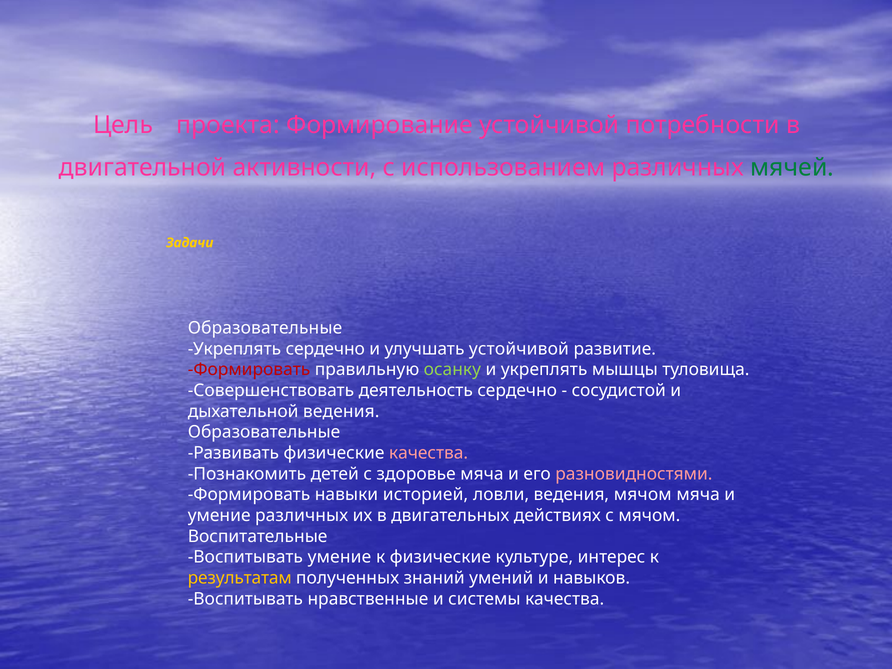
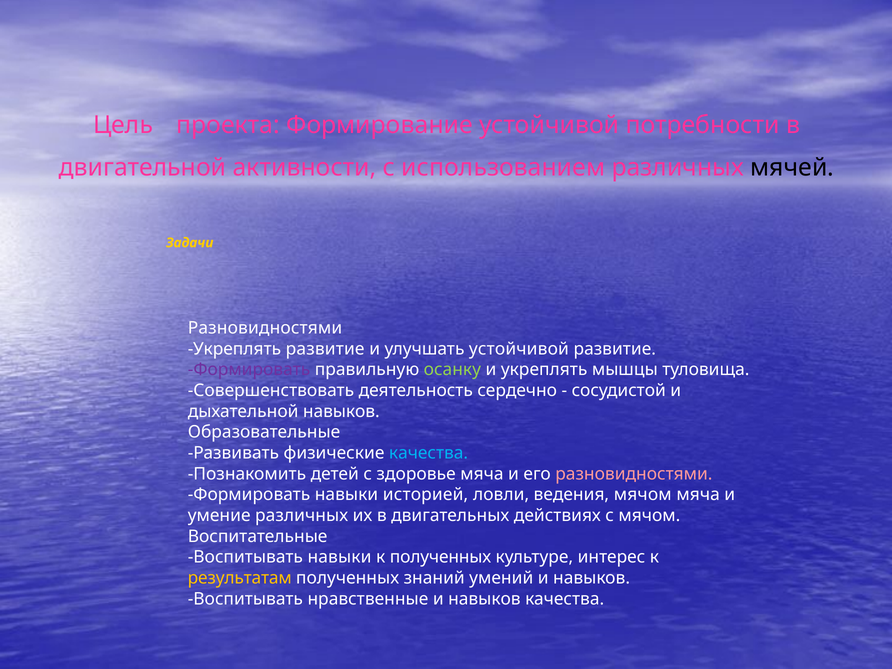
мячей colour: green -> black
Образовательные at (265, 328): Образовательные -> Разновидностями
Укреплять сердечно: сердечно -> развитие
Формировать at (249, 370) colour: red -> purple
дыхательной ведения: ведения -> навыков
качества at (429, 453) colour: pink -> light blue
Воспитывать умение: умение -> навыки
к физические: физические -> полученных
нравственные и системы: системы -> навыков
